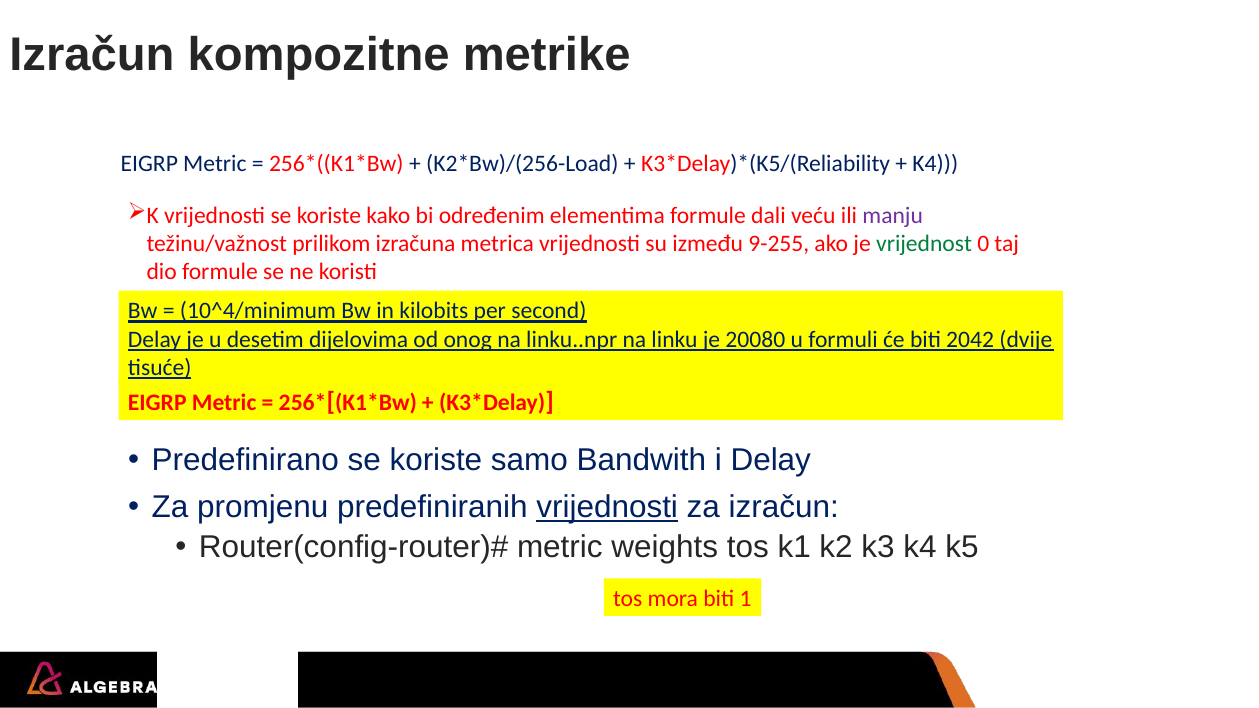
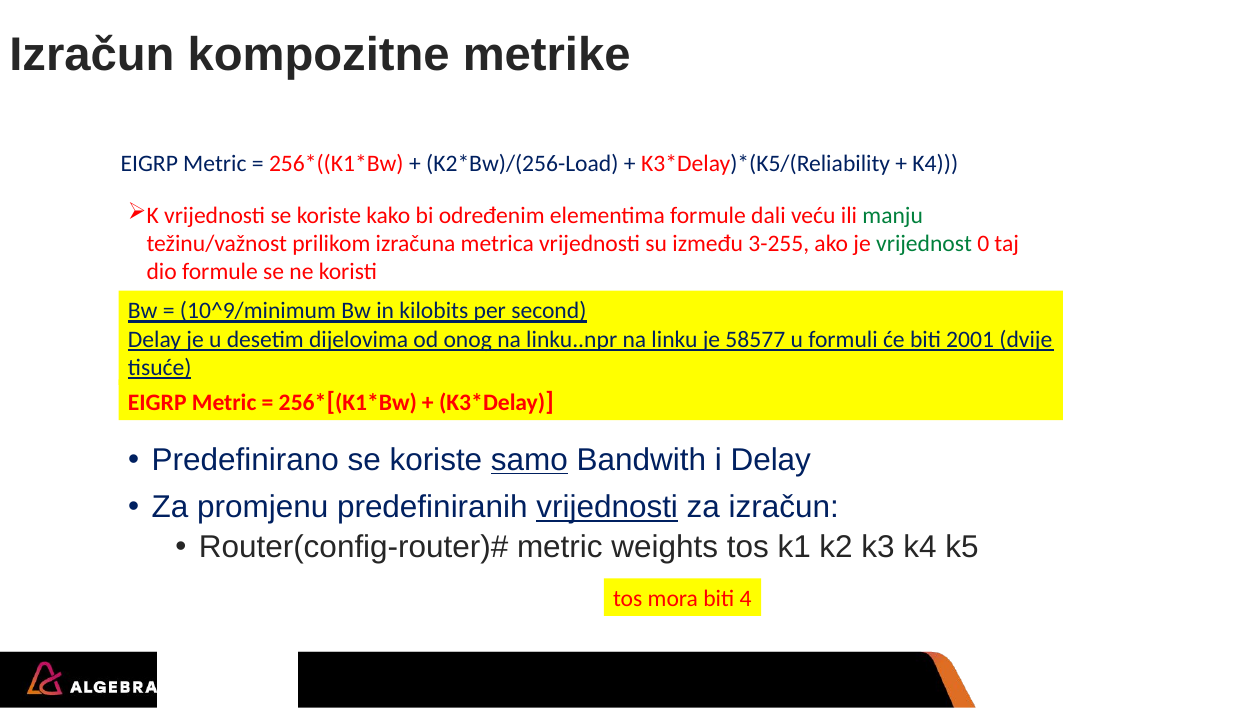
manju colour: purple -> green
9-255: 9-255 -> 3-255
10^4/minimum: 10^4/minimum -> 10^9/minimum
20080: 20080 -> 58577
2042: 2042 -> 2001
samo underline: none -> present
1: 1 -> 4
